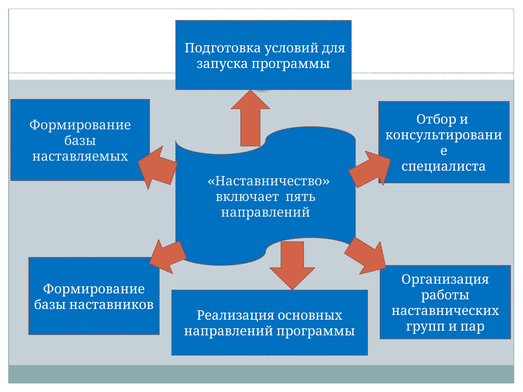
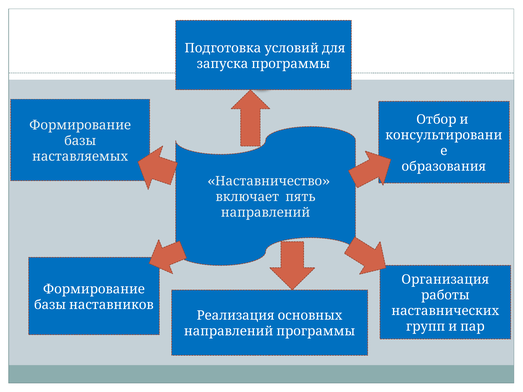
специалиста: специалиста -> образования
